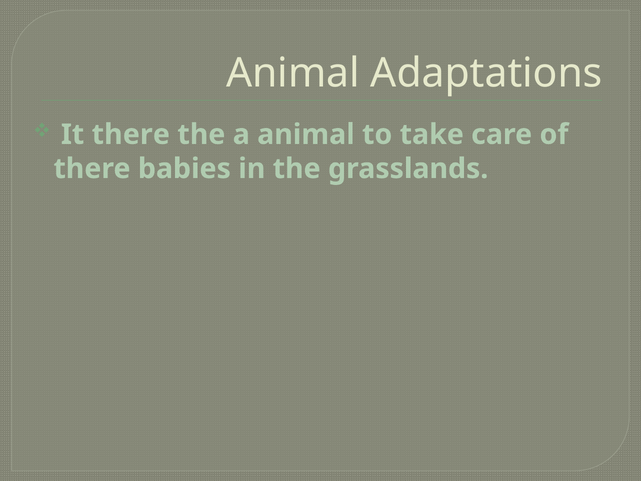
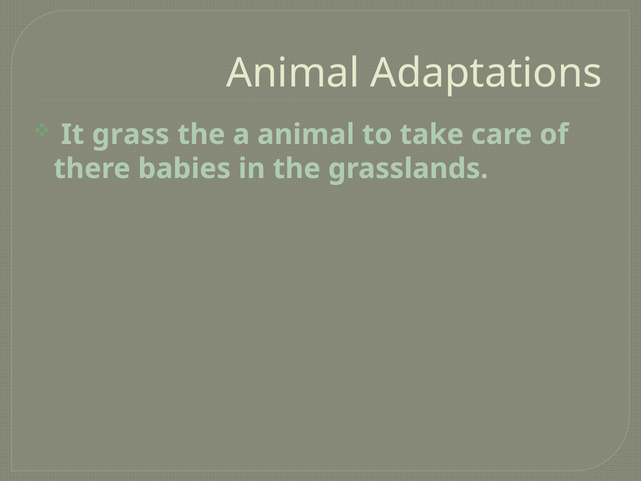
It there: there -> grass
